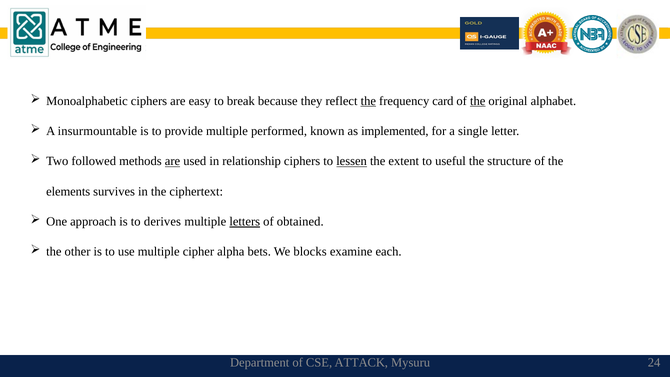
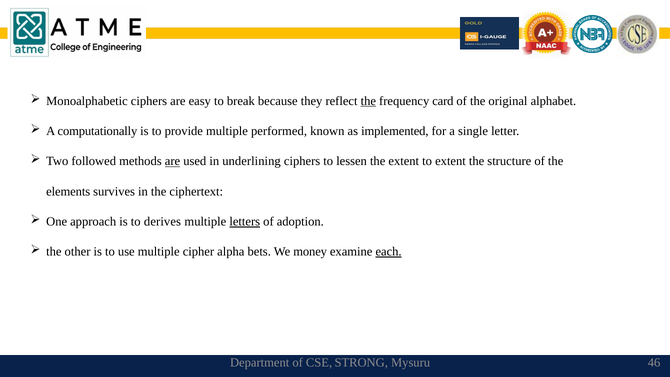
the at (478, 101) underline: present -> none
insurmountable: insurmountable -> computationally
relationship: relationship -> underlining
lessen underline: present -> none
to useful: useful -> extent
obtained: obtained -> adoption
blocks: blocks -> money
each underline: none -> present
ATTACK: ATTACK -> STRONG
24: 24 -> 46
